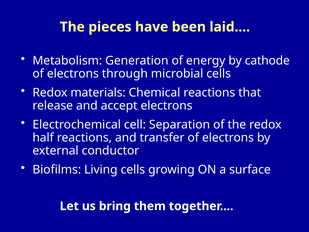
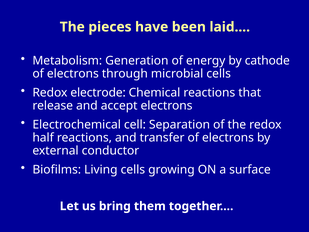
materials: materials -> electrode
